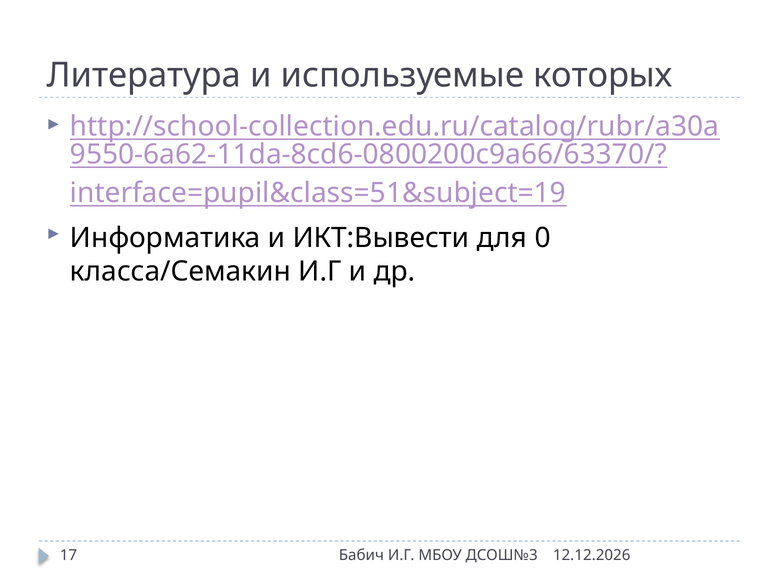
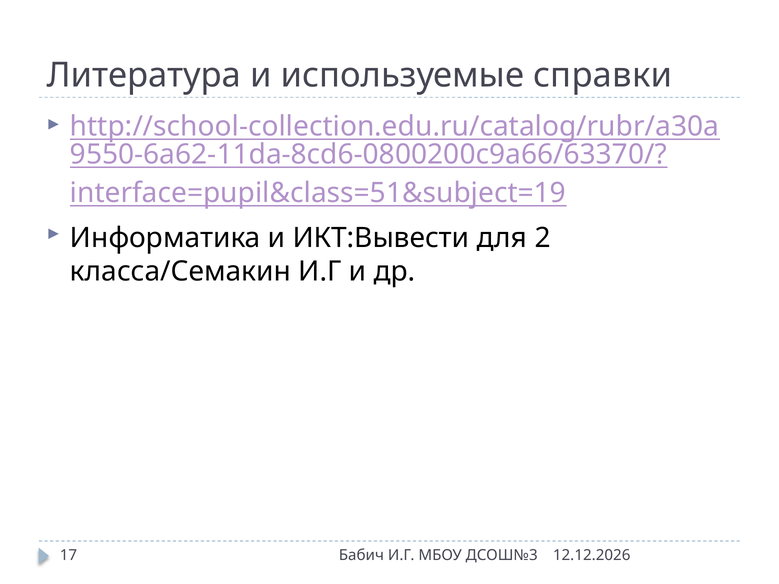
которых: которых -> справки
0: 0 -> 2
